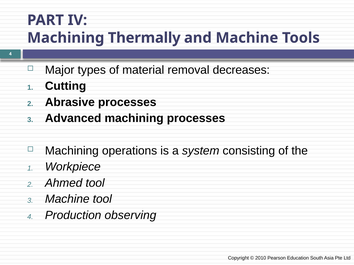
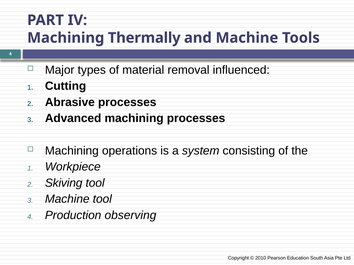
decreases: decreases -> influenced
Ahmed: Ahmed -> Skiving
